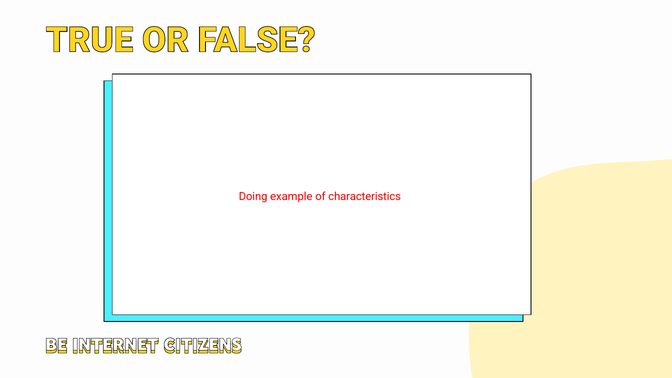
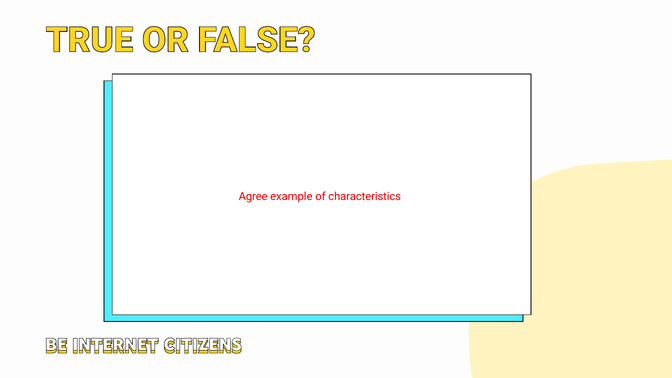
Doing: Doing -> Agree
